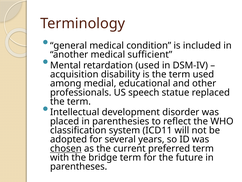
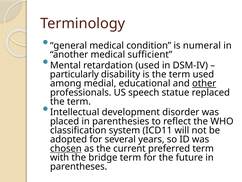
included: included -> numeral
acquisition: acquisition -> particularly
other underline: none -> present
